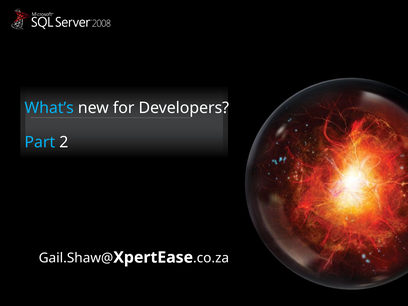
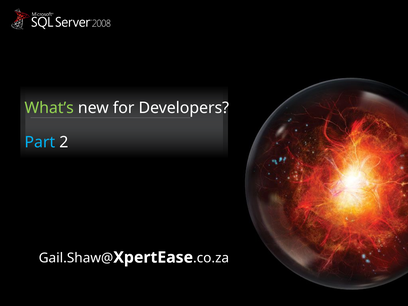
What’s colour: light blue -> light green
